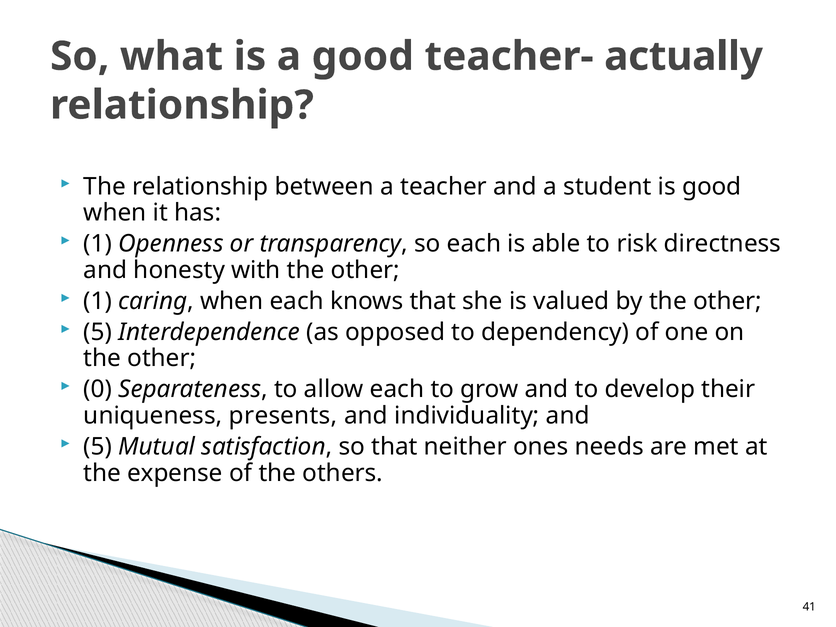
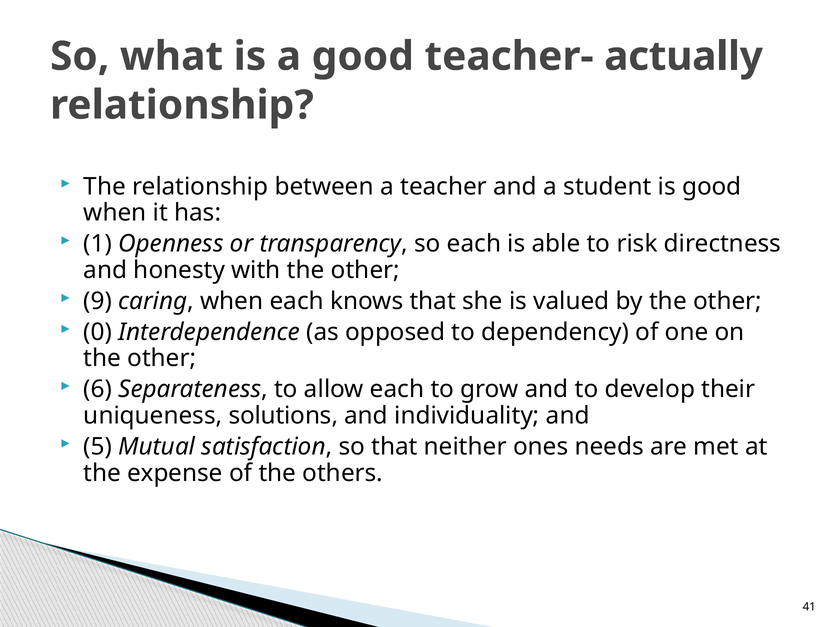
1 at (98, 301): 1 -> 9
5 at (98, 332): 5 -> 0
0: 0 -> 6
presents: presents -> solutions
